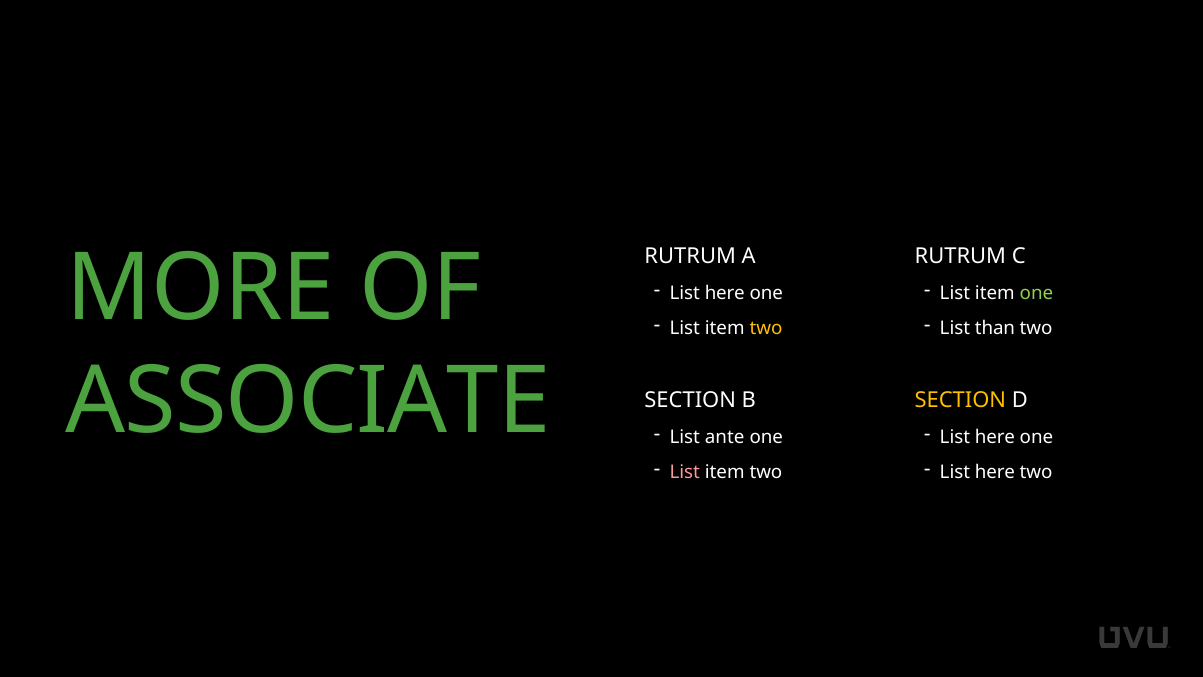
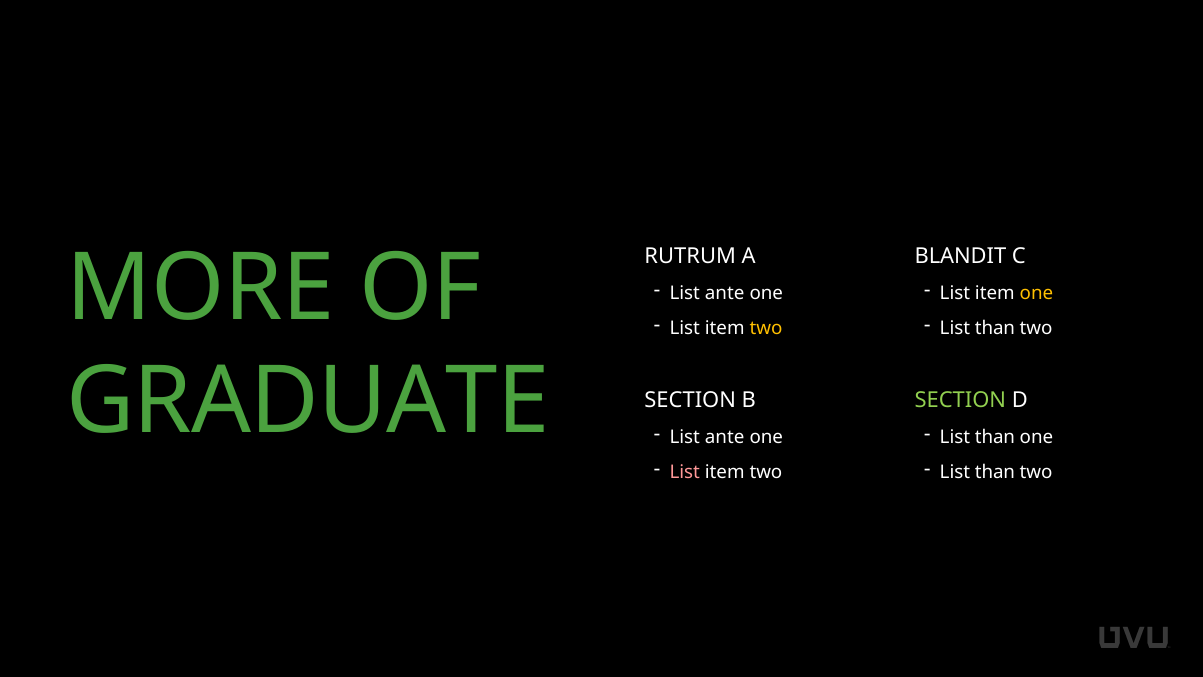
RUTRUM at (960, 256): RUTRUM -> BLANDIT
here at (725, 293): here -> ante
one at (1036, 293) colour: light green -> yellow
ASSOCIATE: ASSOCIATE -> GRADUATE
SECTION at (960, 400) colour: yellow -> light green
here at (995, 437): here -> than
here at (995, 472): here -> than
